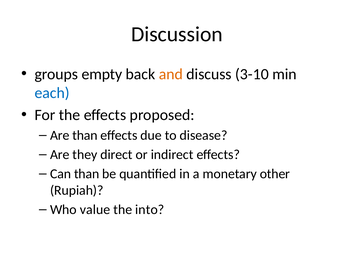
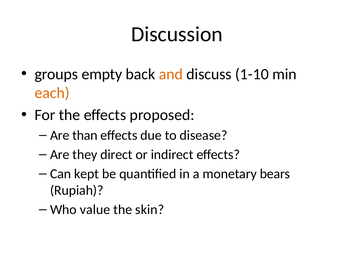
3-10: 3-10 -> 1-10
each colour: blue -> orange
Can than: than -> kept
other: other -> bears
into: into -> skin
